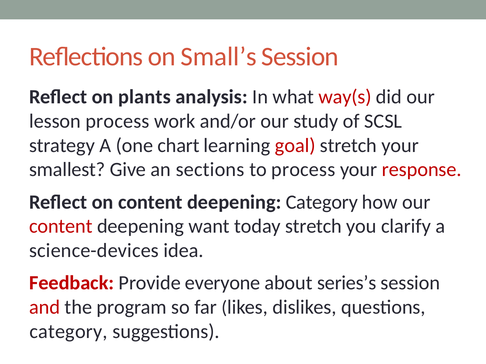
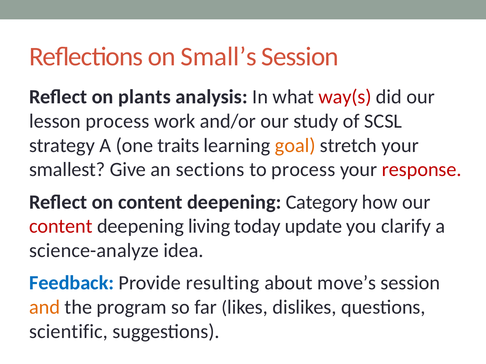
chart: chart -> traits
goal colour: red -> orange
want: want -> living
today stretch: stretch -> update
science-devices: science-devices -> science-analyze
Feedback colour: red -> blue
everyone: everyone -> resulting
series’s: series’s -> move’s
and colour: red -> orange
category at (68, 332): category -> scientific
